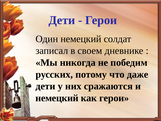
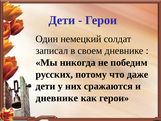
немецкий at (57, 98): немецкий -> дневнике
